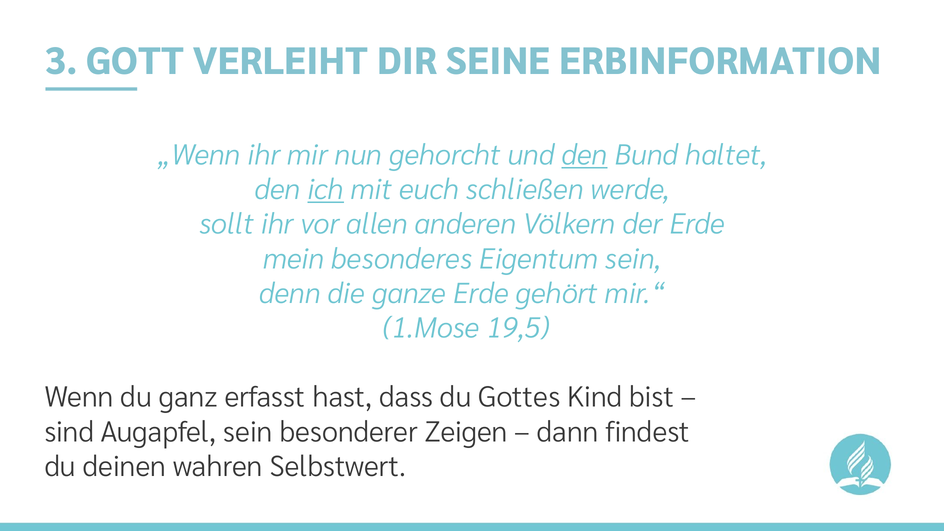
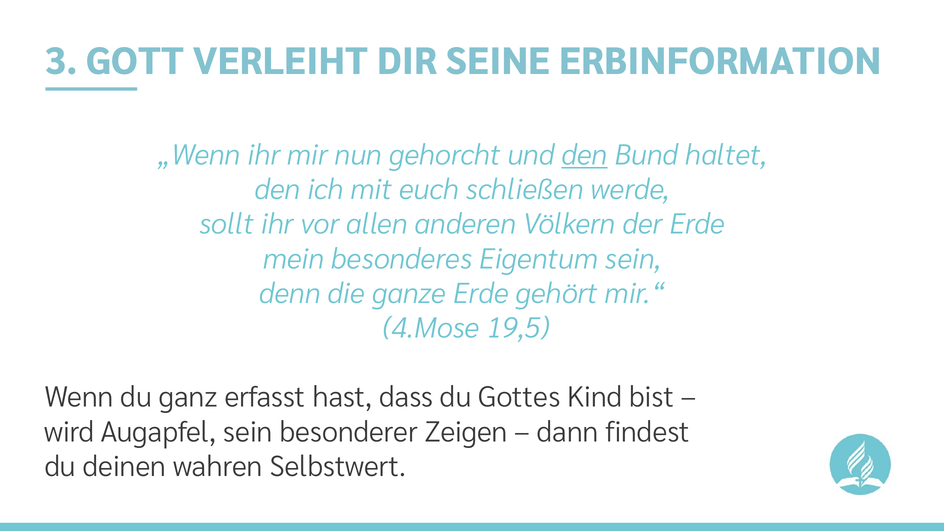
ich underline: present -> none
1.Mose: 1.Mose -> 4.Mose
sind: sind -> wird
